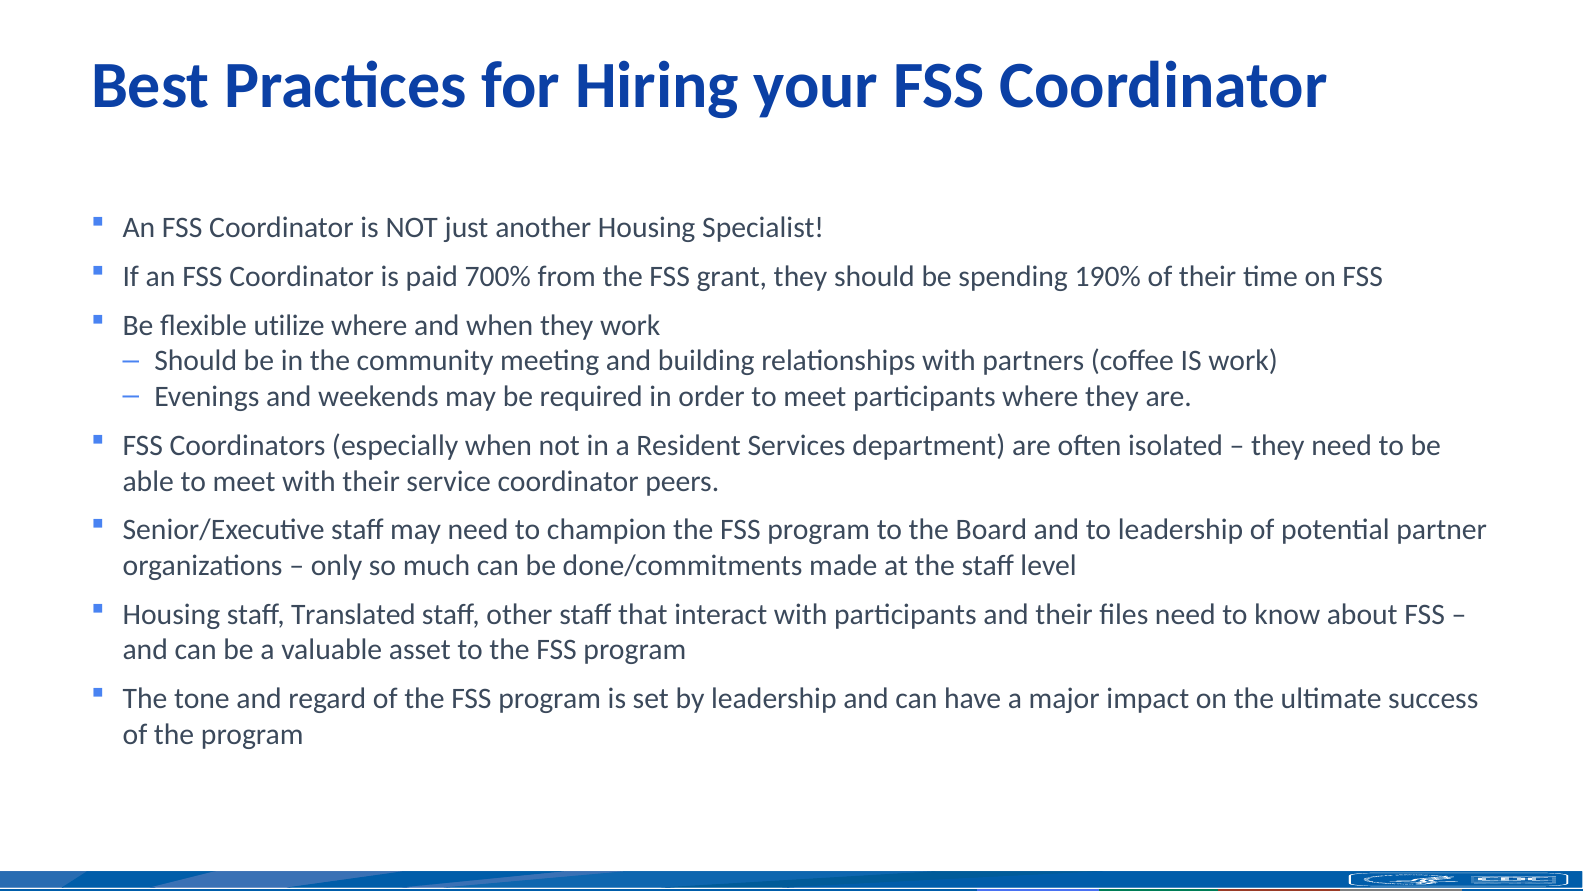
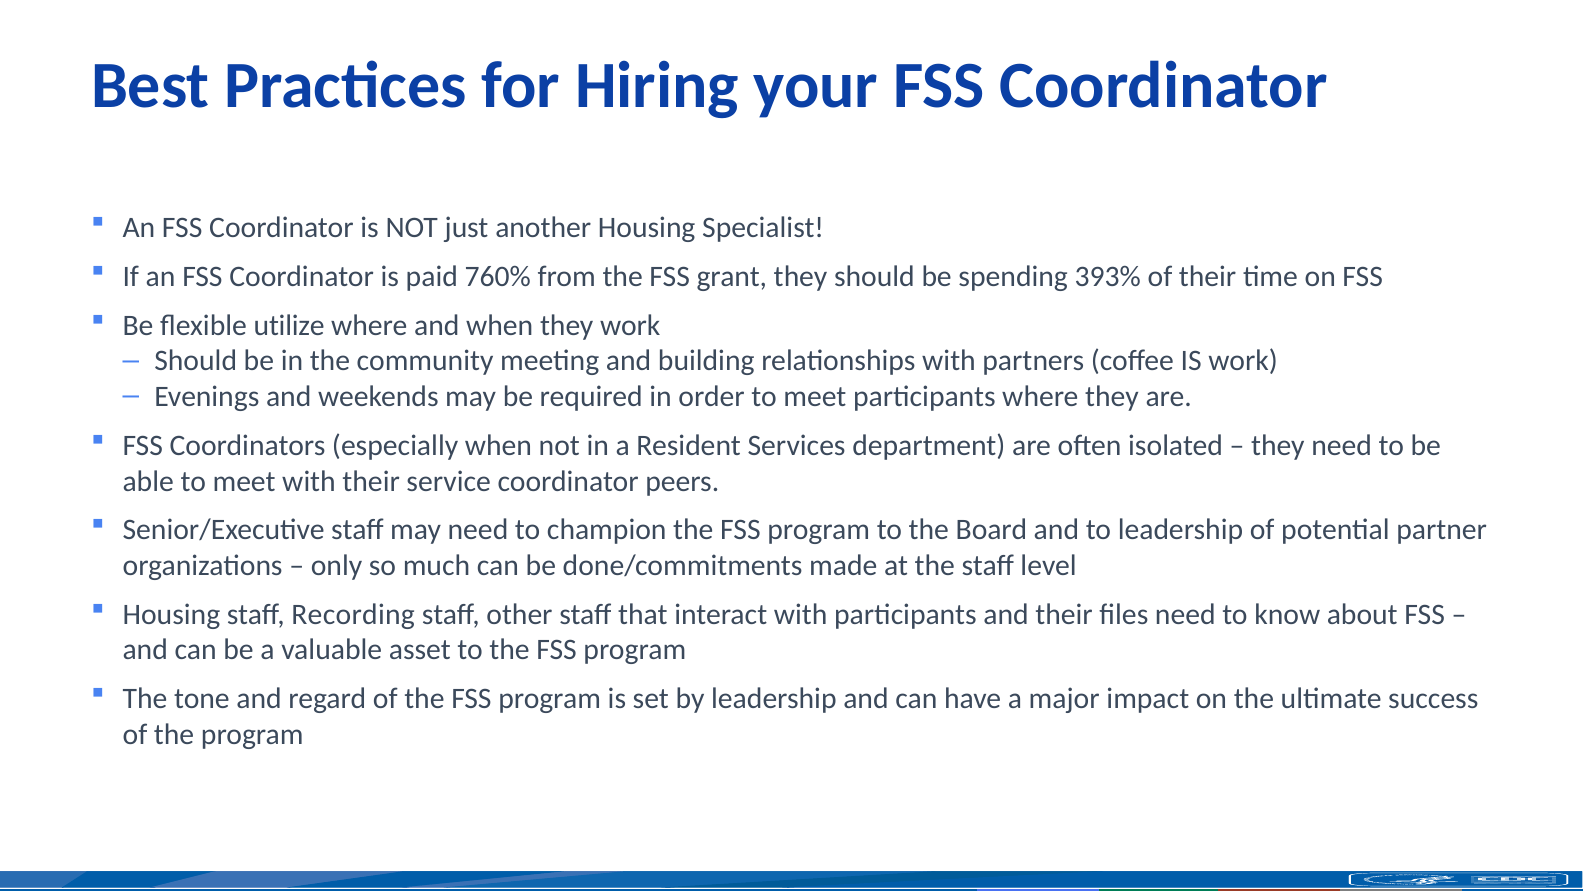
700%: 700% -> 760%
190%: 190% -> 393%
Translated: Translated -> Recording
